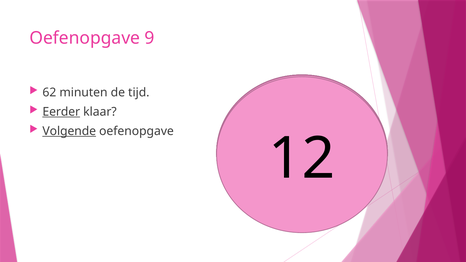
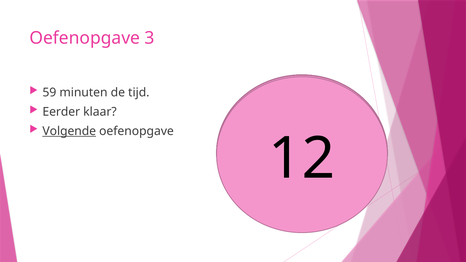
9: 9 -> 3
62: 62 -> 59
Eerder underline: present -> none
